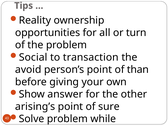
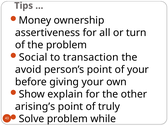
Reality: Reality -> Money
opportunities: opportunities -> assertiveness
of than: than -> your
answer: answer -> explain
sure: sure -> truly
